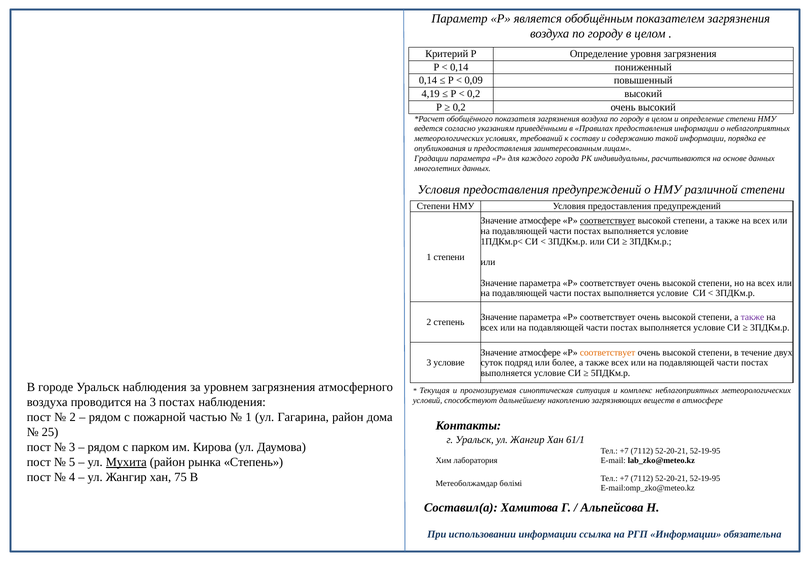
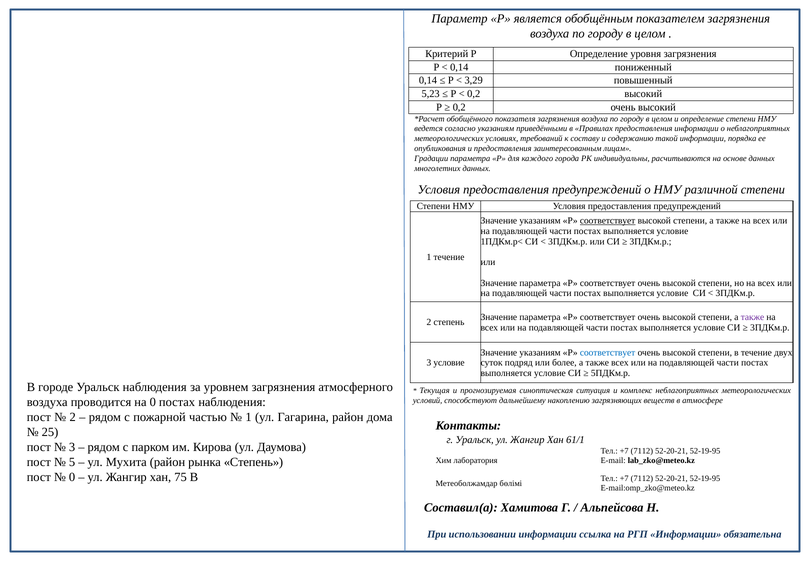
0,09: 0,09 -> 3,29
4,19: 4,19 -> 5,23
атмосфере at (540, 221): атмосфере -> указаниям
1 степени: степени -> течение
атмосфере at (540, 352): атмосфере -> указаниям
соответствует at (608, 352) colour: orange -> blue
на 3: 3 -> 0
Мухита underline: present -> none
4 at (72, 477): 4 -> 0
